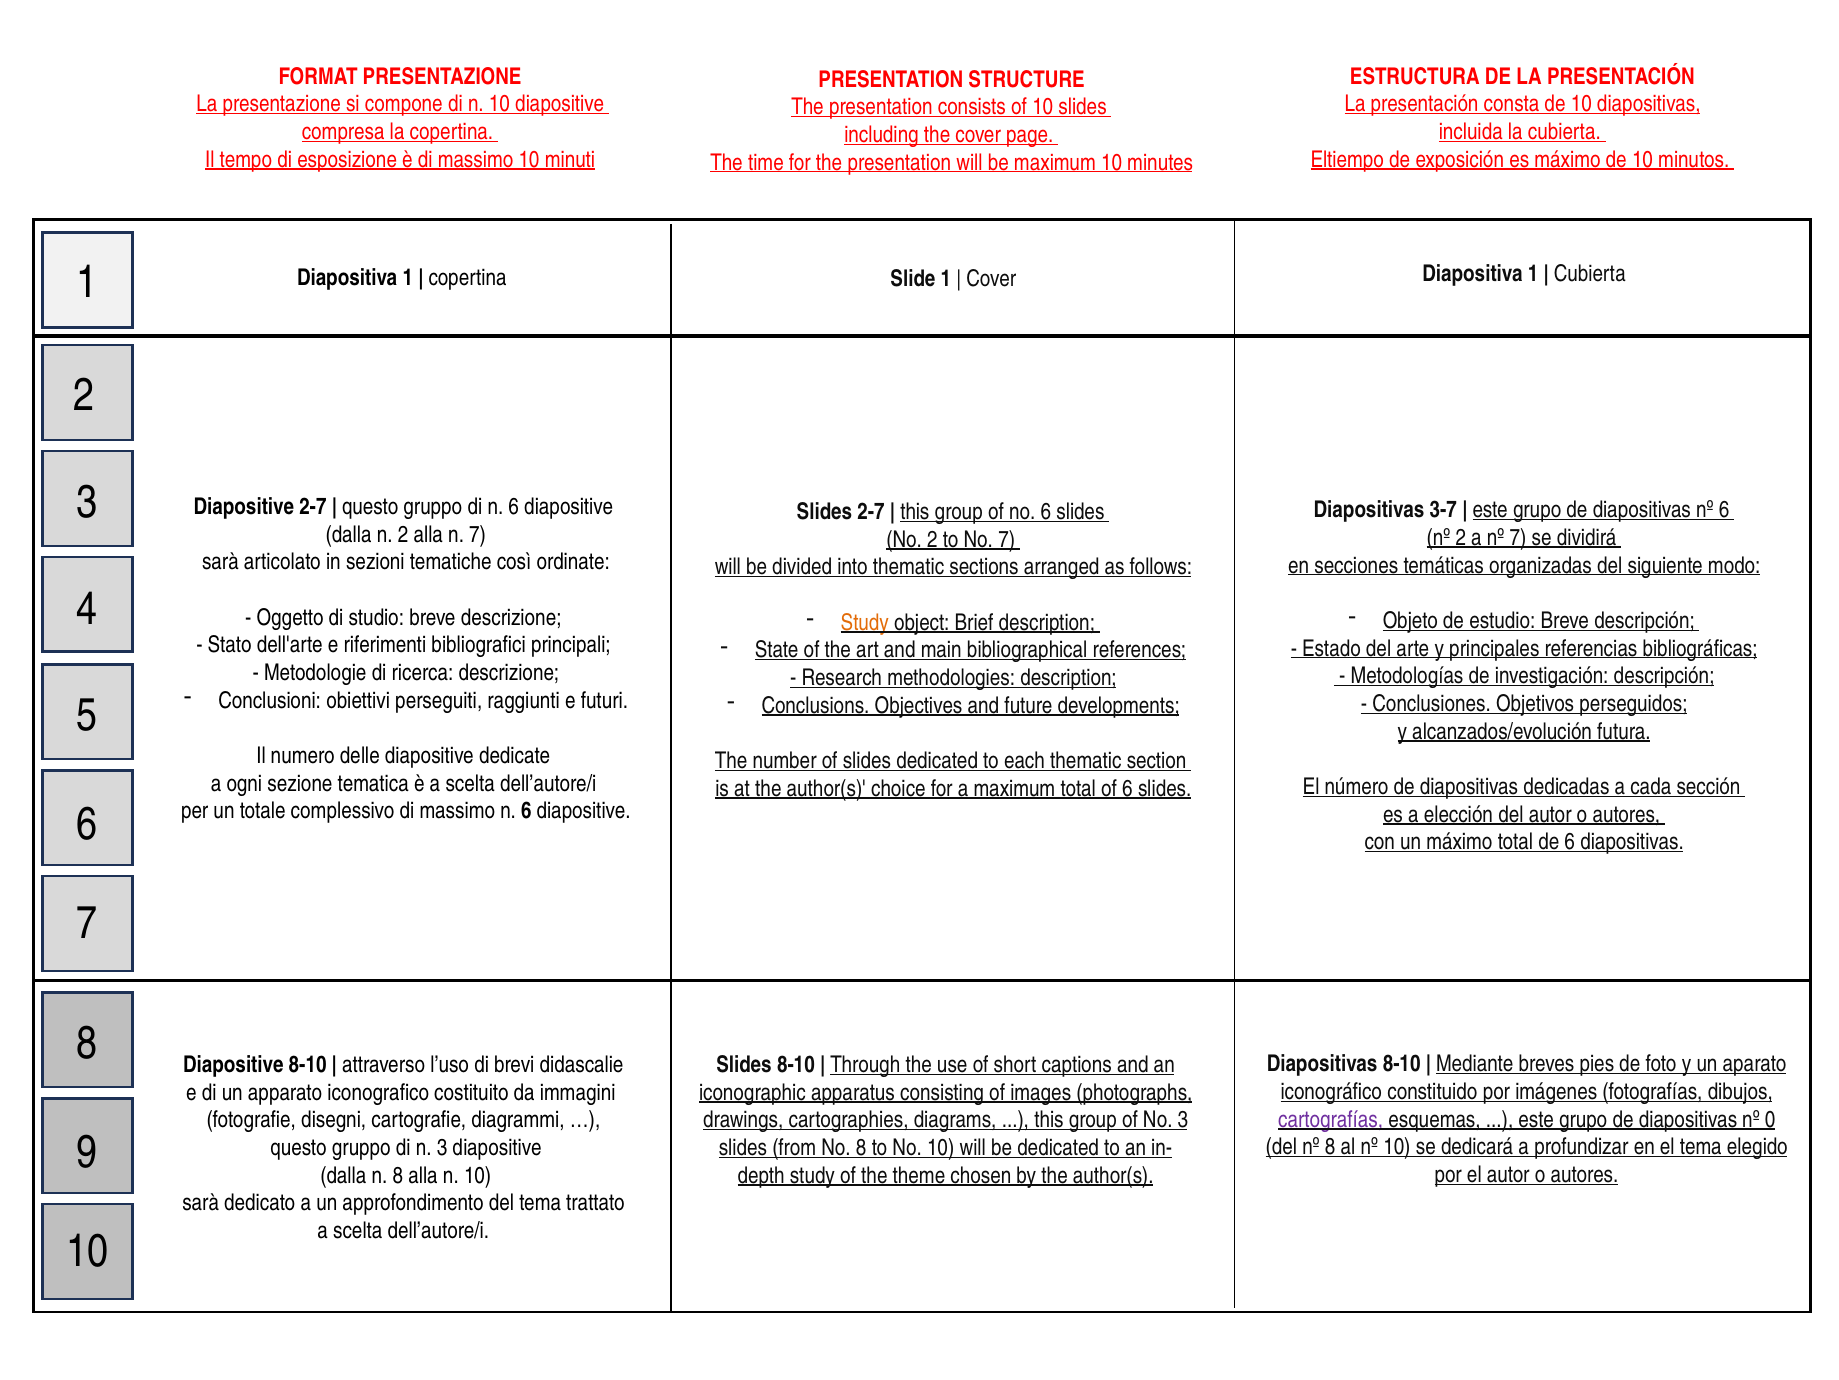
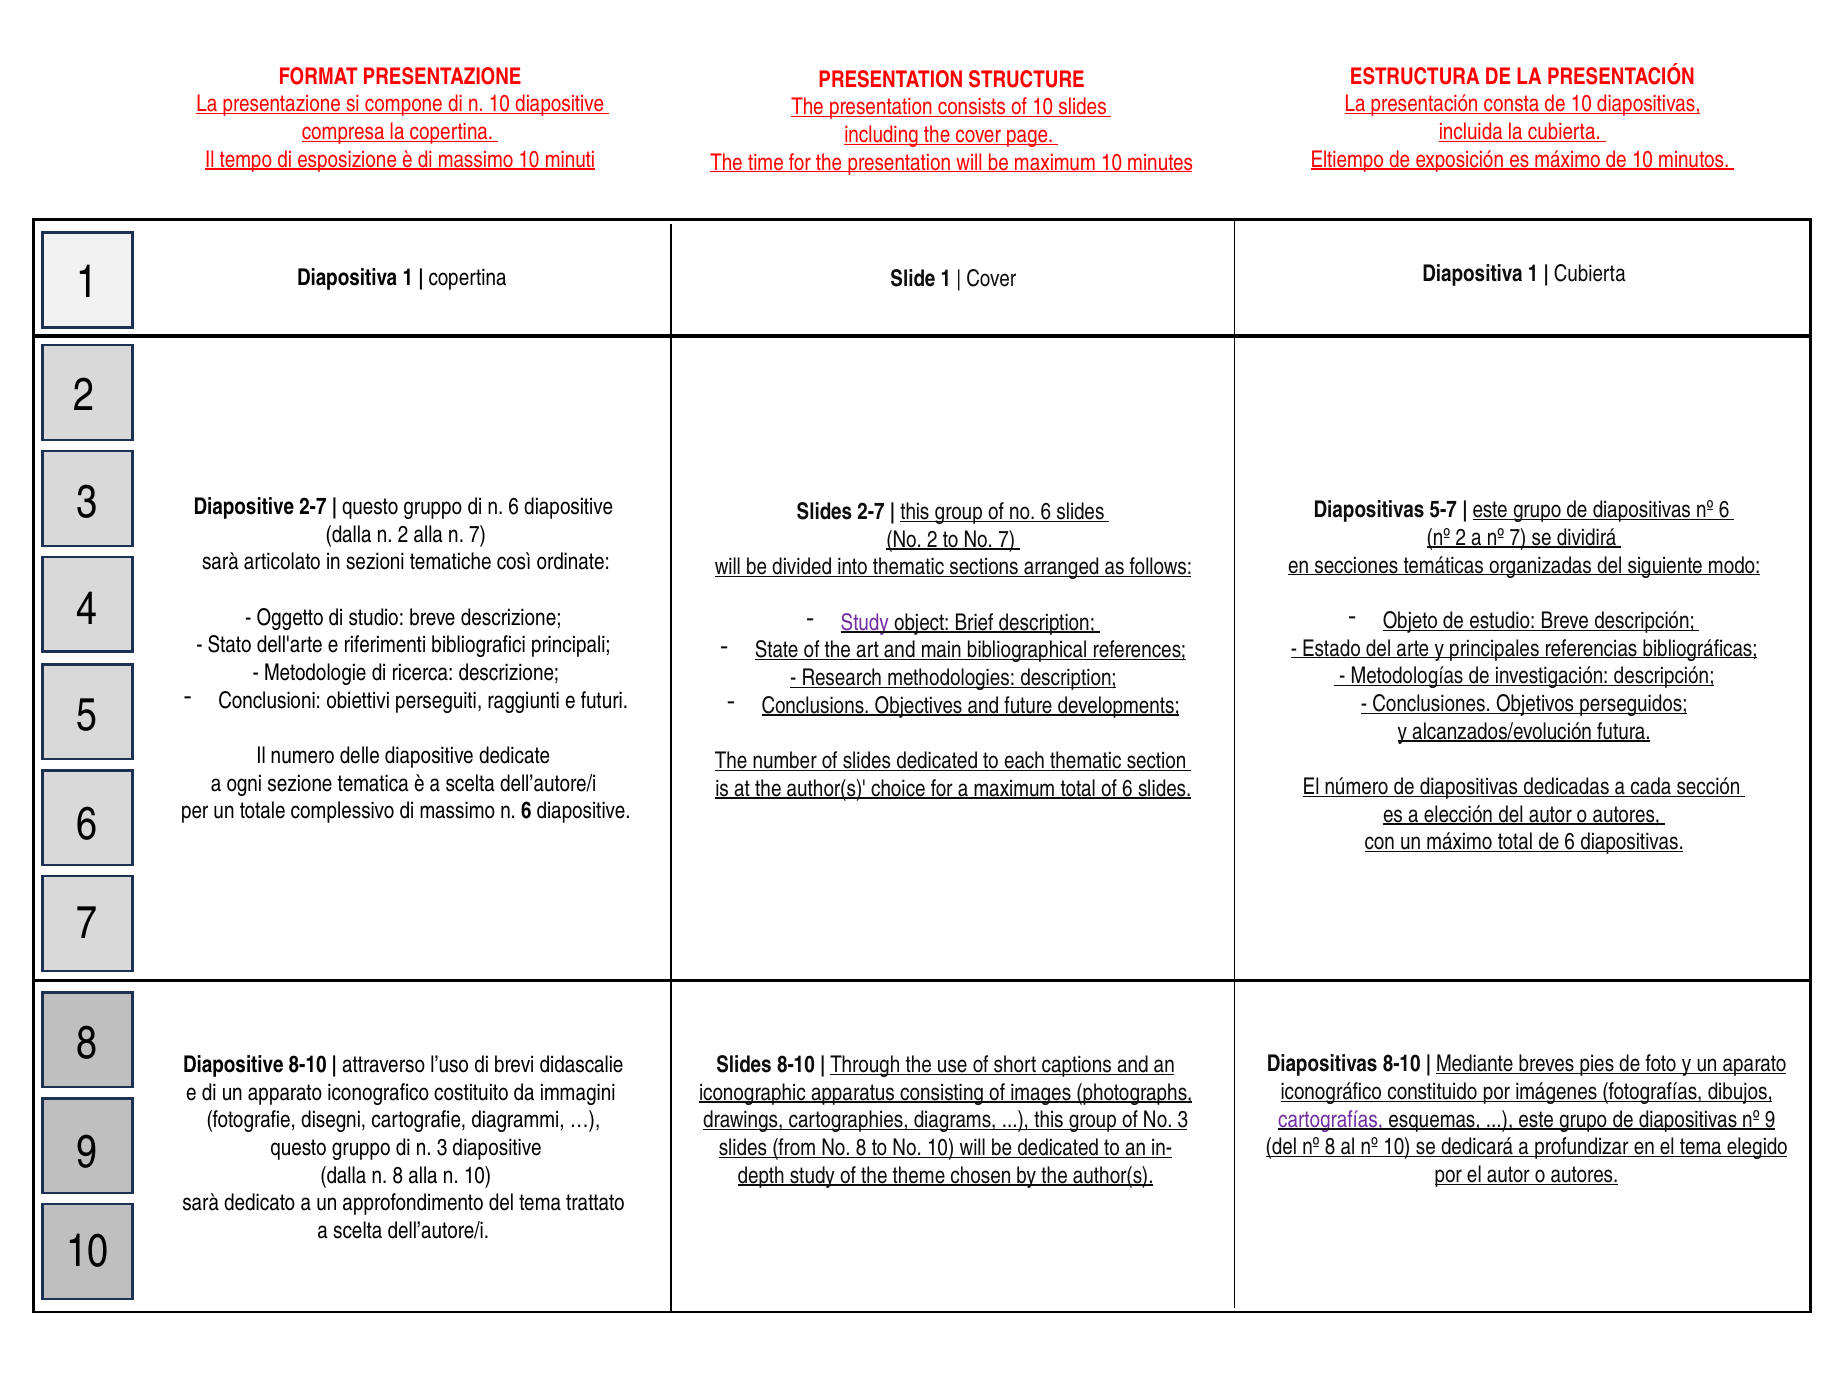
3-7: 3-7 -> 5-7
Study at (865, 622) colour: orange -> purple
nº 0: 0 -> 9
